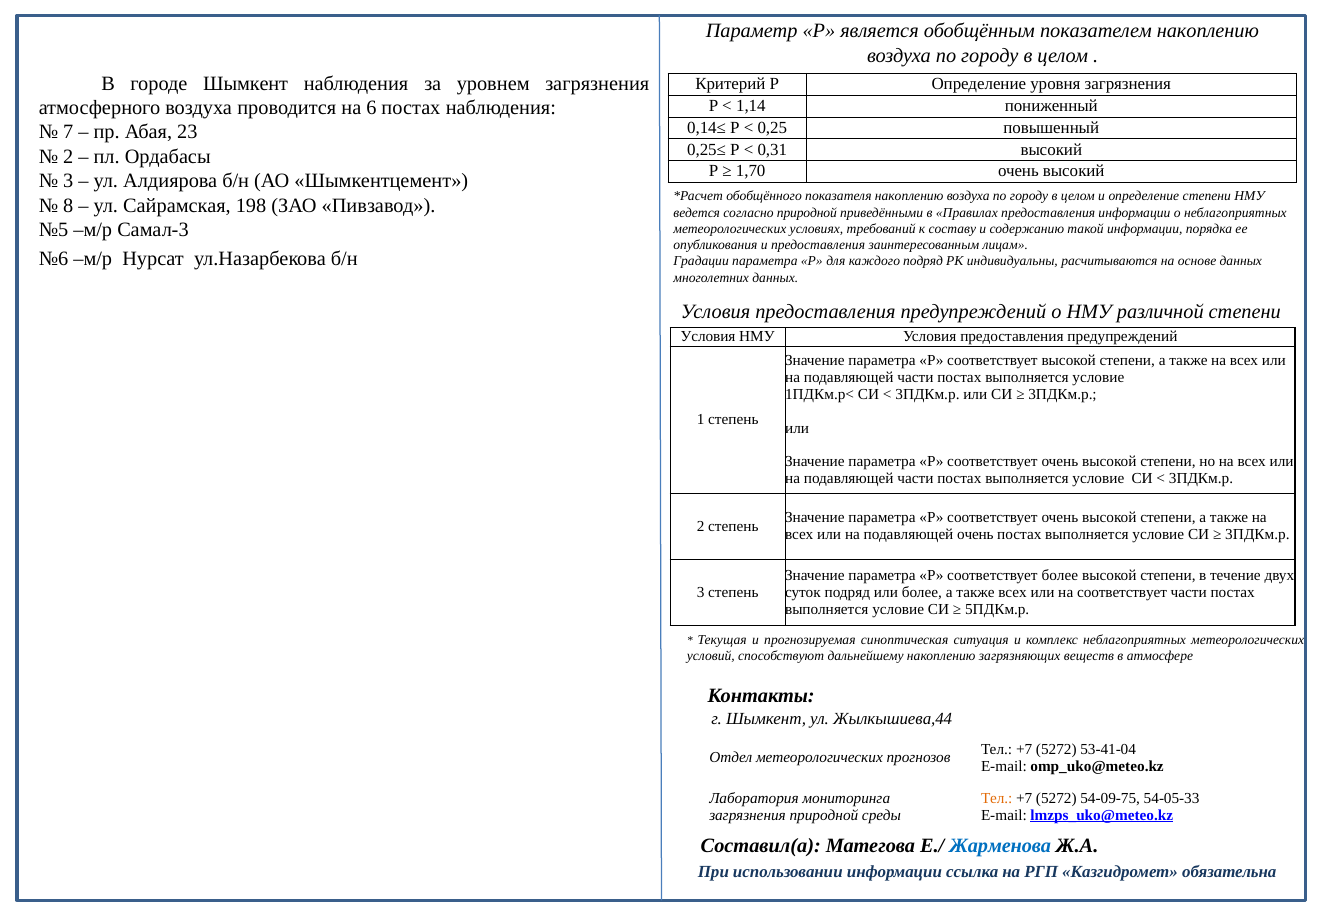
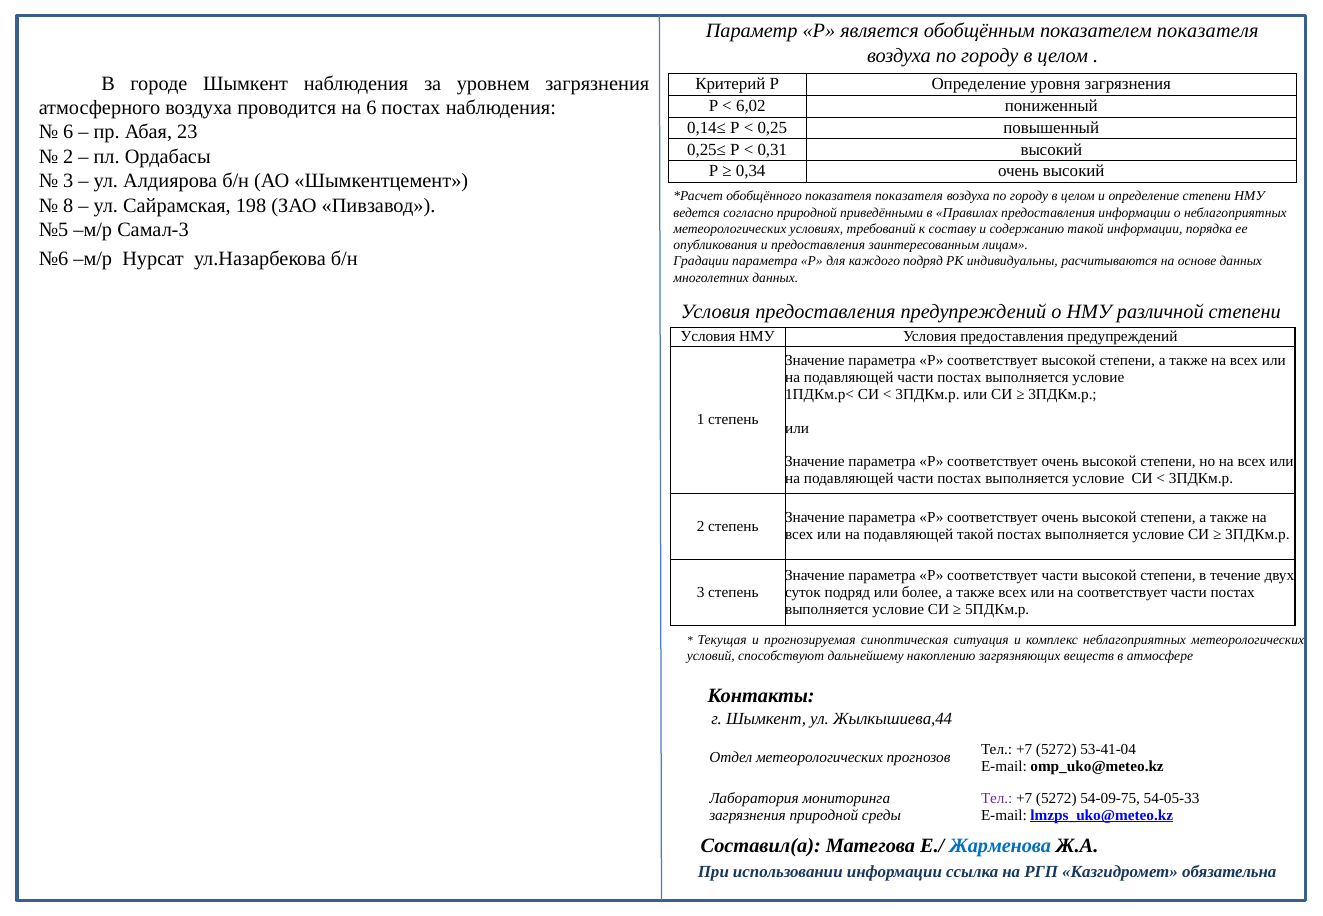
показателем накоплению: накоплению -> показателя
1,14: 1,14 -> 6,02
7 at (68, 132): 7 -> 6
1,70: 1,70 -> 0,34
показателя накоплению: накоплению -> показателя
подавляющей очень: очень -> такой
Р соответствует более: более -> части
Тел at (997, 798) colour: orange -> purple
